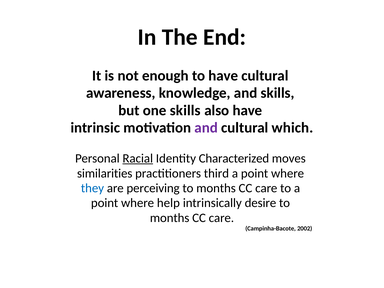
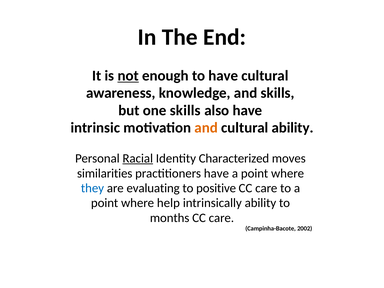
not underline: none -> present
and at (206, 128) colour: purple -> orange
cultural which: which -> ability
practitioners third: third -> have
perceiving: perceiving -> evaluating
months at (216, 188): months -> positive
intrinsically desire: desire -> ability
